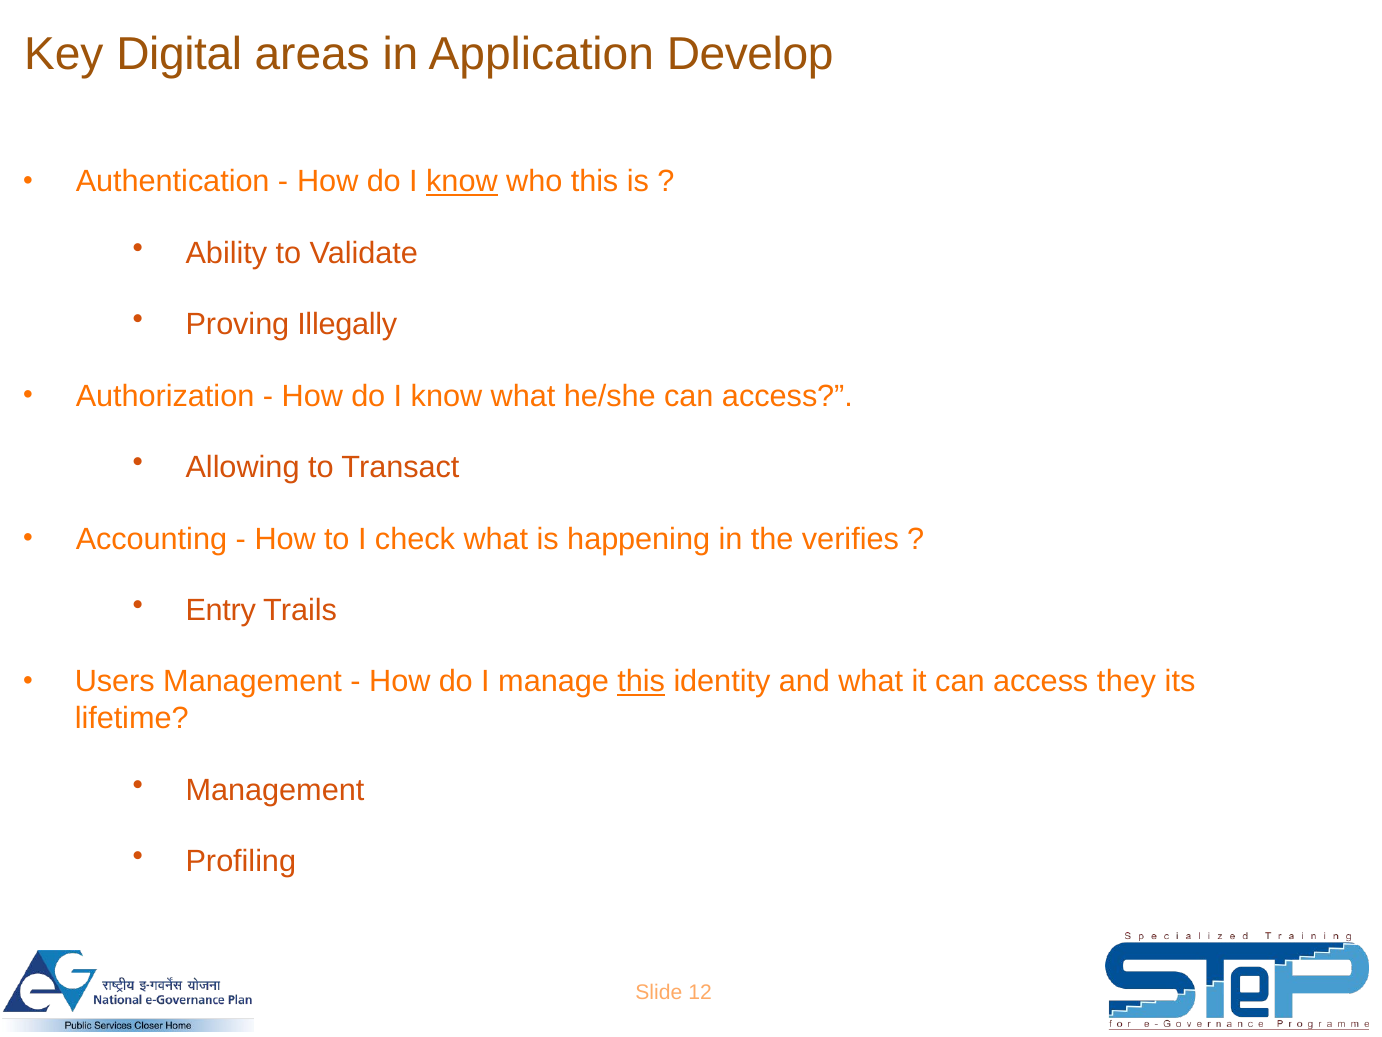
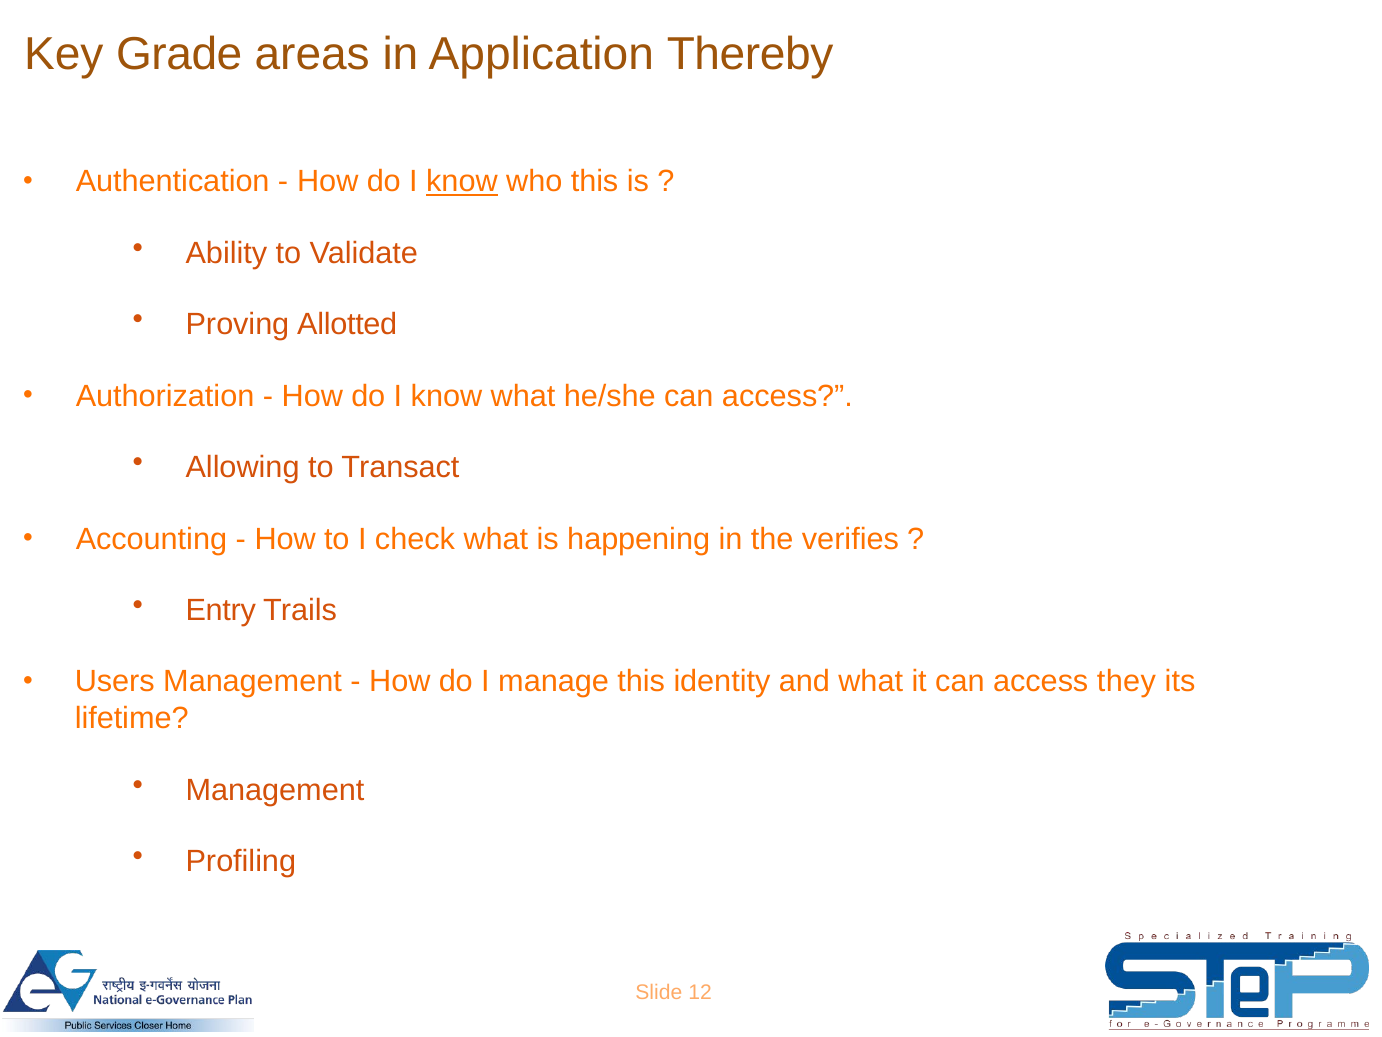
Digital: Digital -> Grade
Develop: Develop -> Thereby
Illegally: Illegally -> Allotted
this at (641, 681) underline: present -> none
